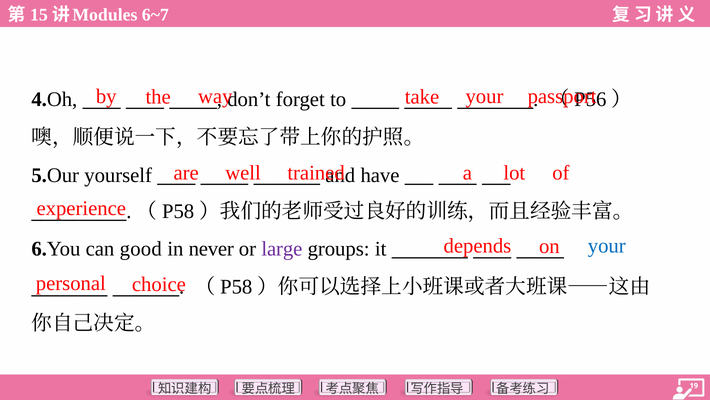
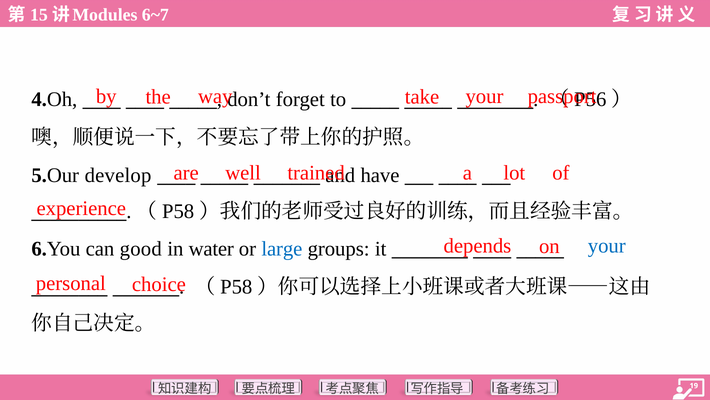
yourself: yourself -> develop
never: never -> water
large colour: purple -> blue
